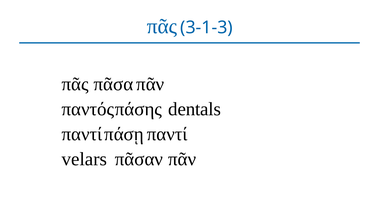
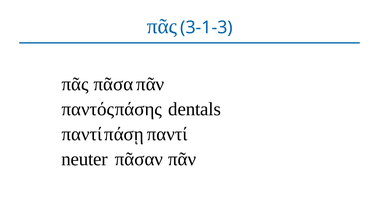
velars: velars -> neuter
